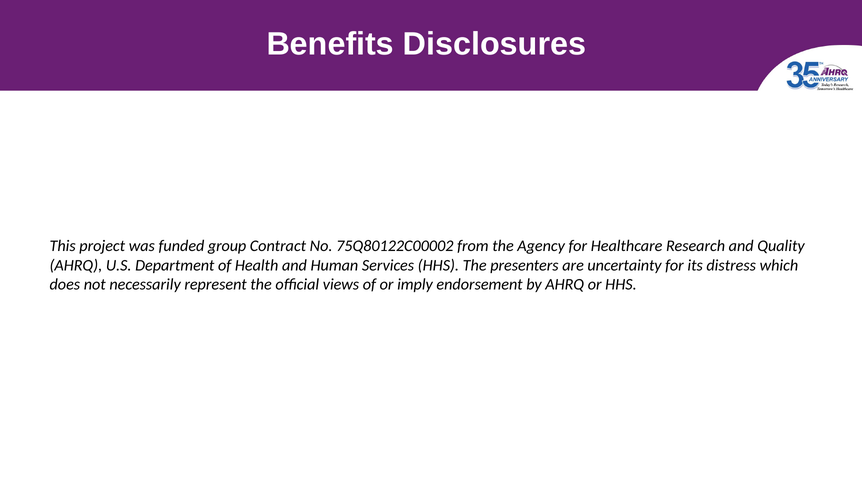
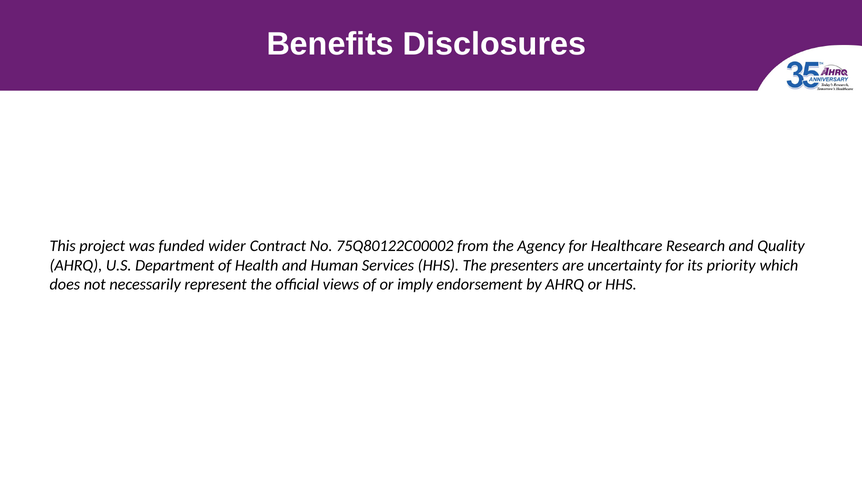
group: group -> wider
distress: distress -> priority
